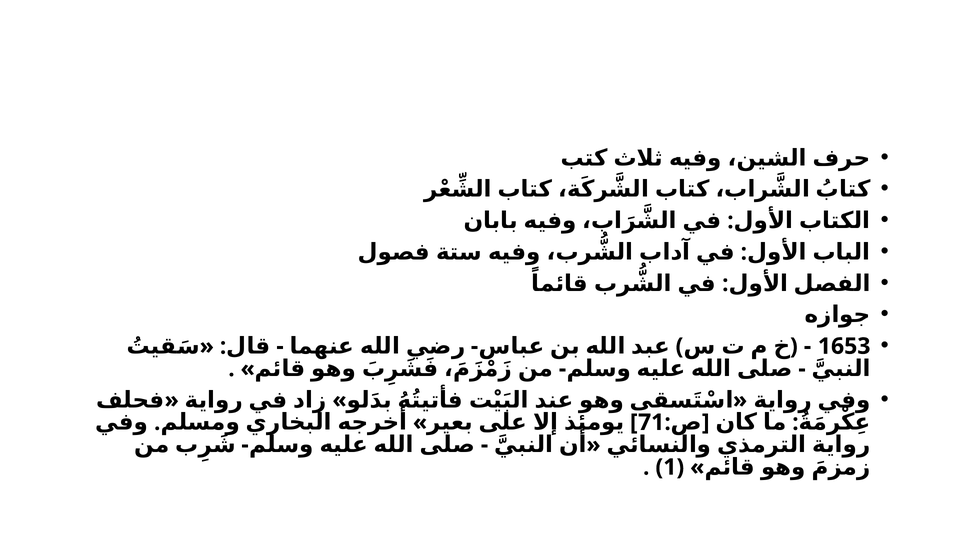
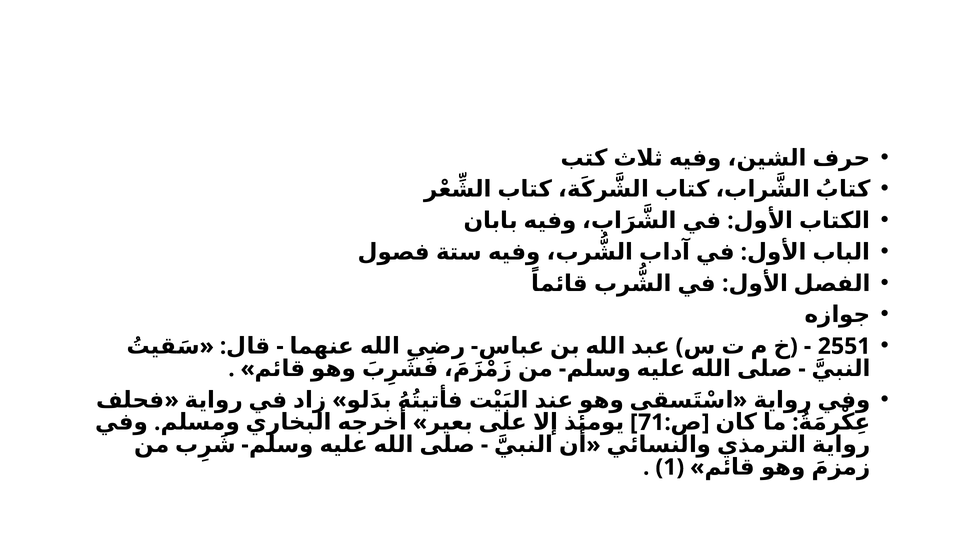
1653: 1653 -> 2551
